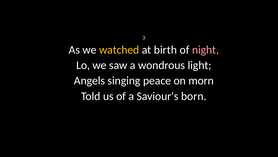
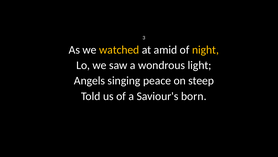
birth: birth -> amid
night colour: pink -> yellow
morn: morn -> steep
